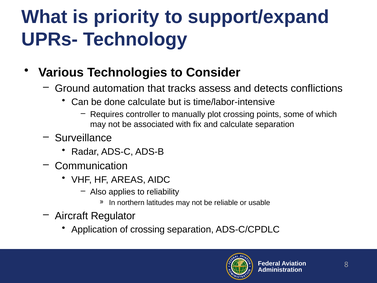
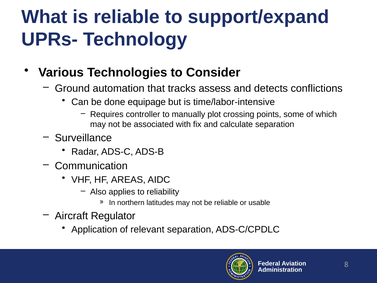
is priority: priority -> reliable
done calculate: calculate -> equipage
of crossing: crossing -> relevant
